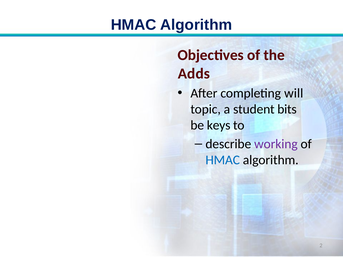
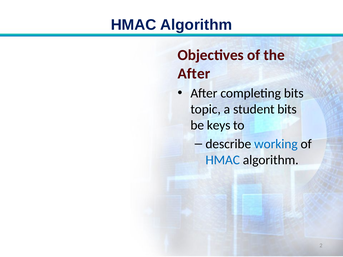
Adds at (194, 74): Adds -> After
completing will: will -> bits
working colour: purple -> blue
